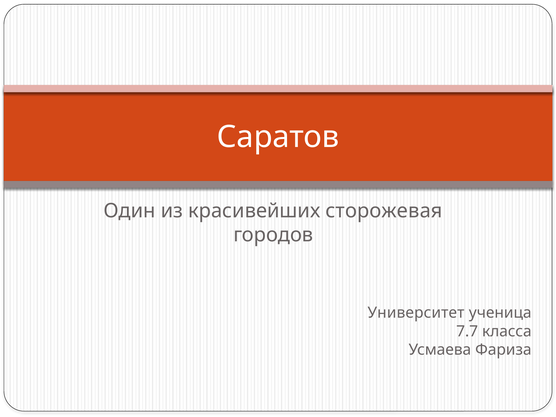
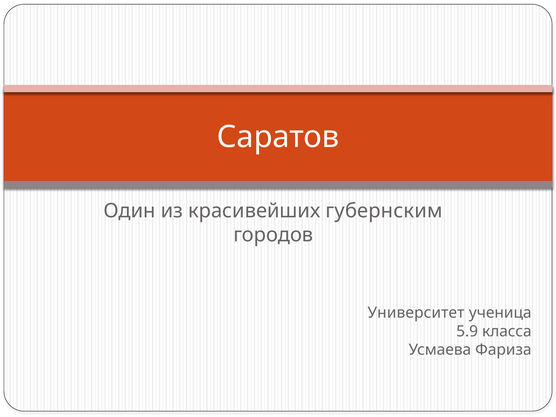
сторожевая: сторожевая -> губернским
7.7: 7.7 -> 5.9
